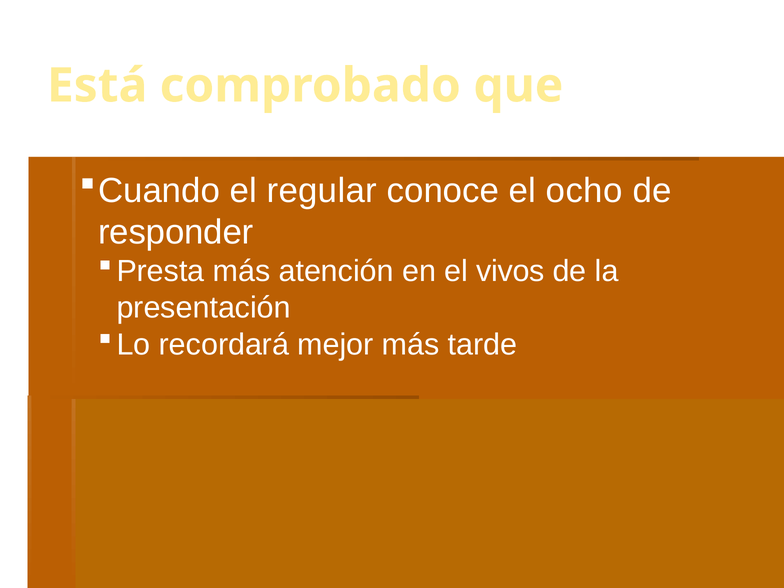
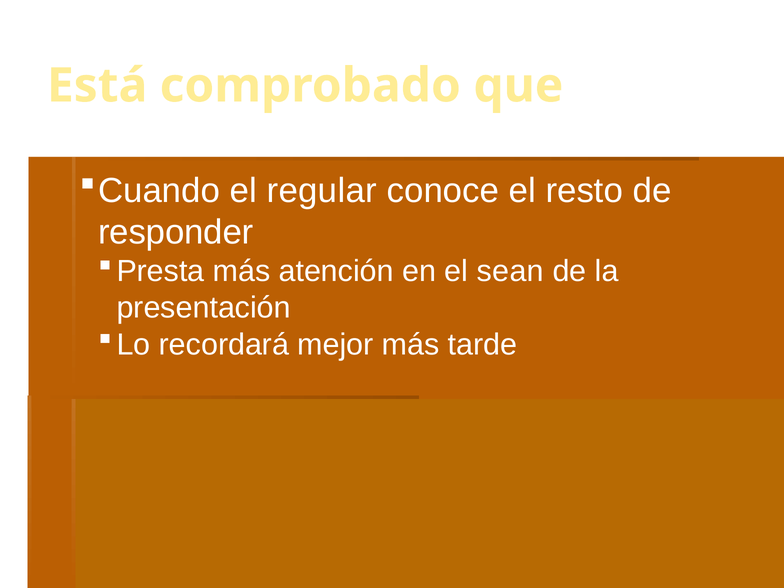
ocho: ocho -> resto
vivos: vivos -> sean
